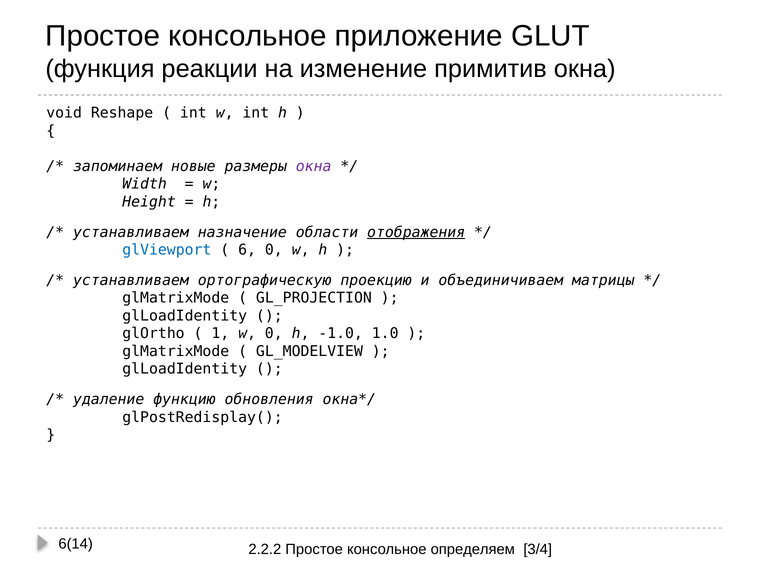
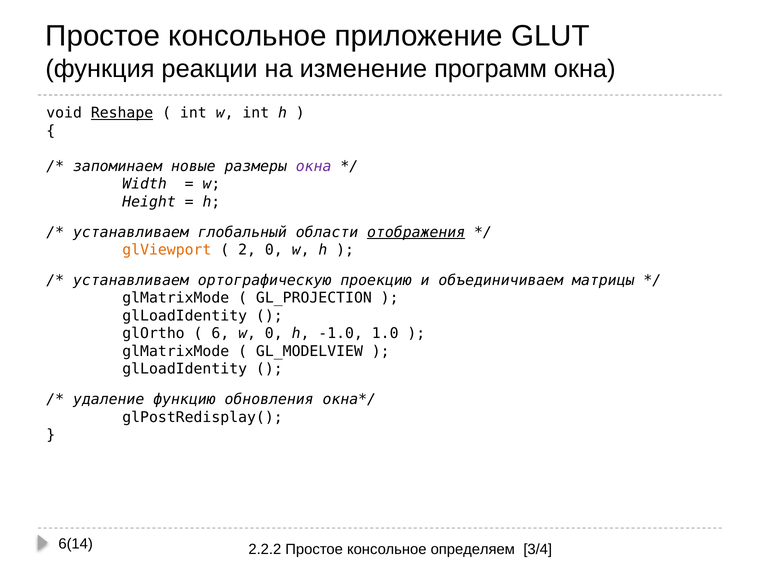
примитив: примитив -> программ
Reshape underline: none -> present
назначение: назначение -> глобальный
glViewport colour: blue -> orange
6: 6 -> 2
1: 1 -> 6
